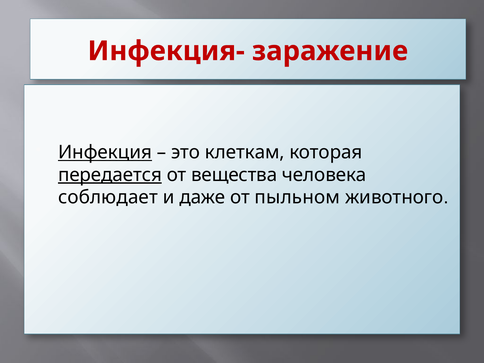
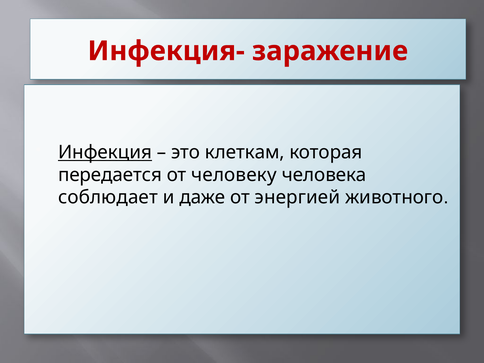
передается underline: present -> none
вещества: вещества -> человеку
пыльном: пыльном -> энергией
